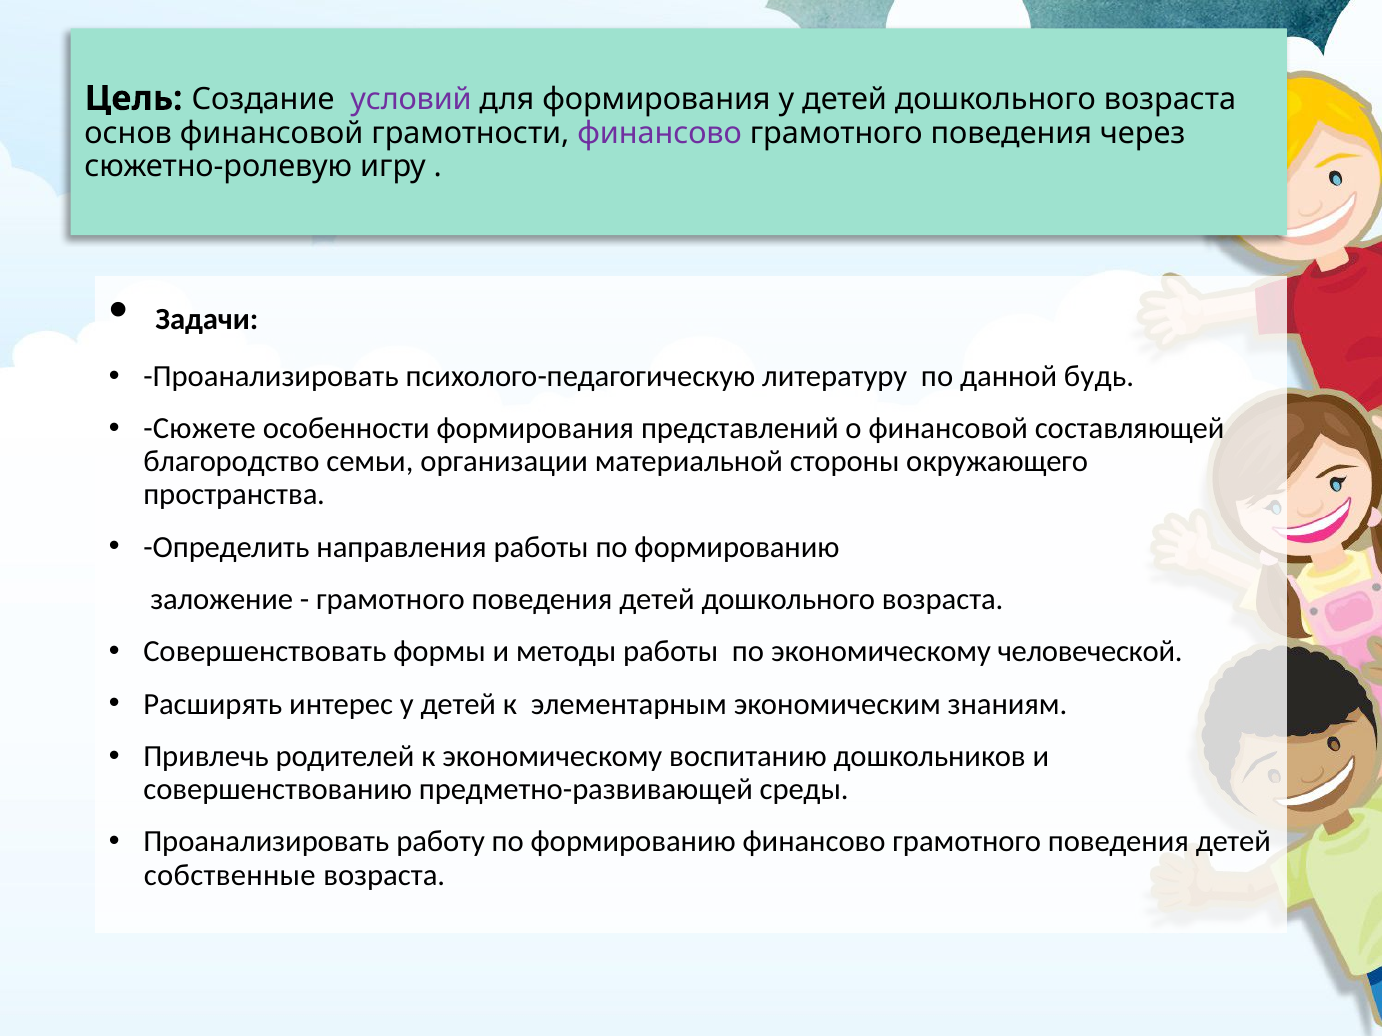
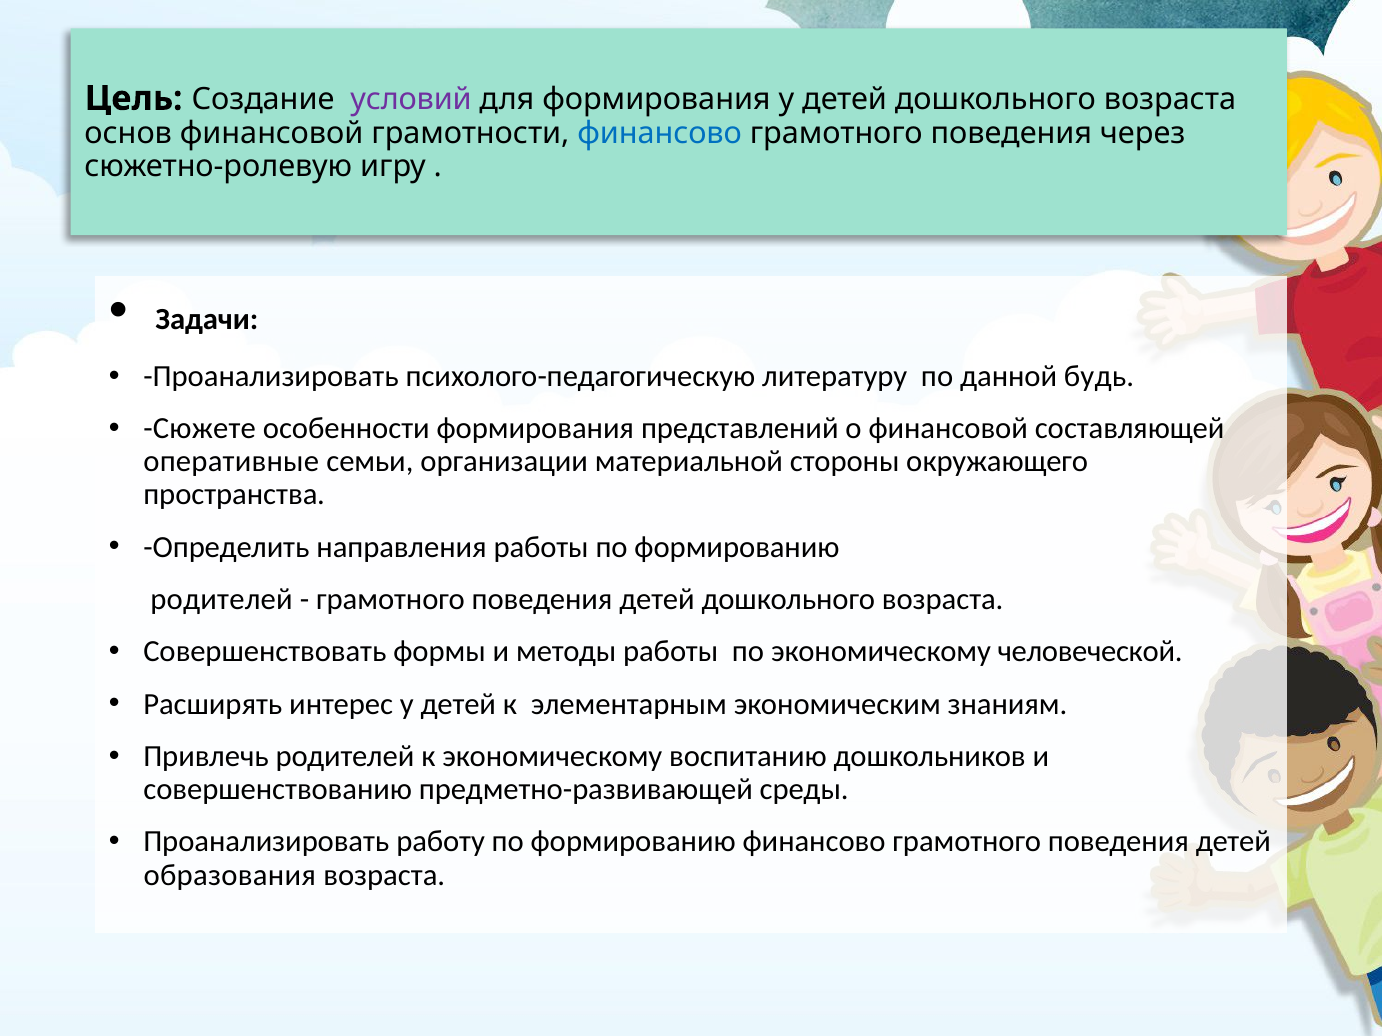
финансово at (660, 134) colour: purple -> blue
благородство: благородство -> оперативные
заложение at (222, 600): заложение -> родителей
собственные: собственные -> образования
